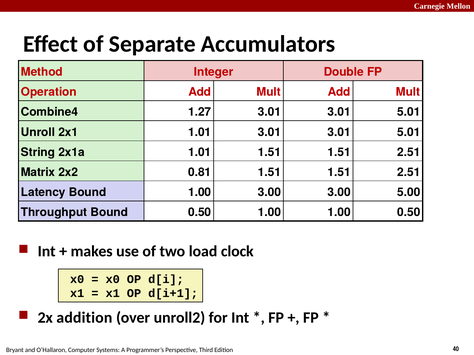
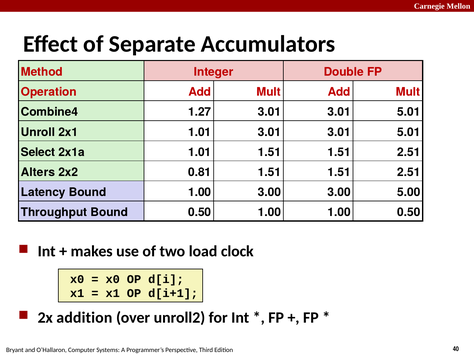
String: String -> Select
Matrix: Matrix -> Alters
